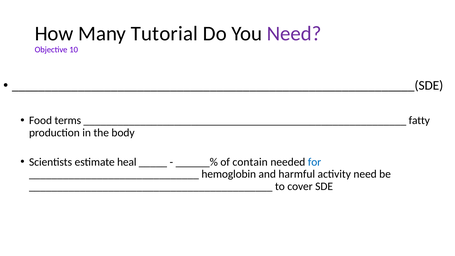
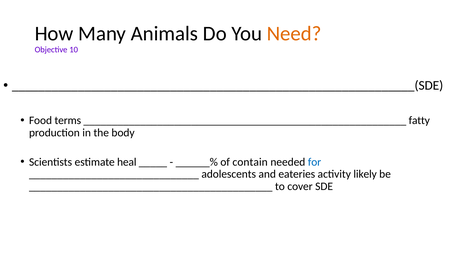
Tutorial: Tutorial -> Animals
Need at (294, 34) colour: purple -> orange
hemoglobin: hemoglobin -> adolescents
harmful: harmful -> eateries
activity need: need -> likely
